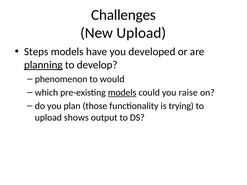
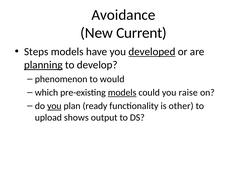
Challenges: Challenges -> Avoidance
New Upload: Upload -> Current
developed underline: none -> present
you at (54, 106) underline: none -> present
those: those -> ready
trying: trying -> other
